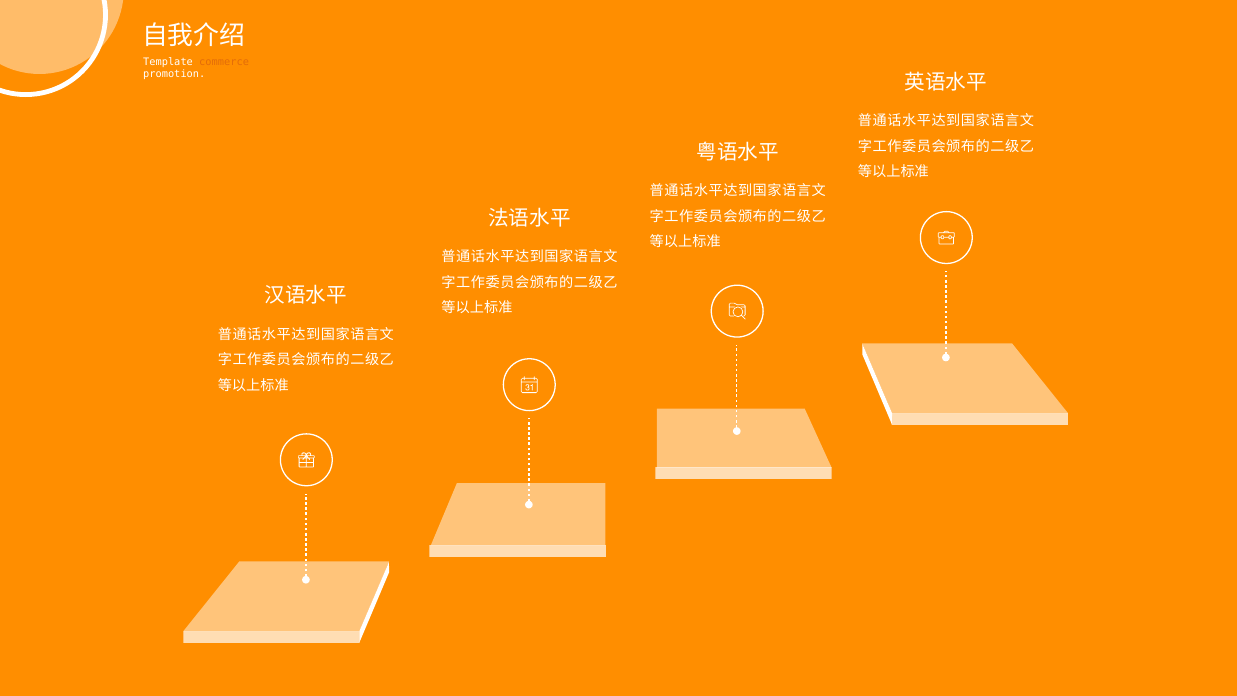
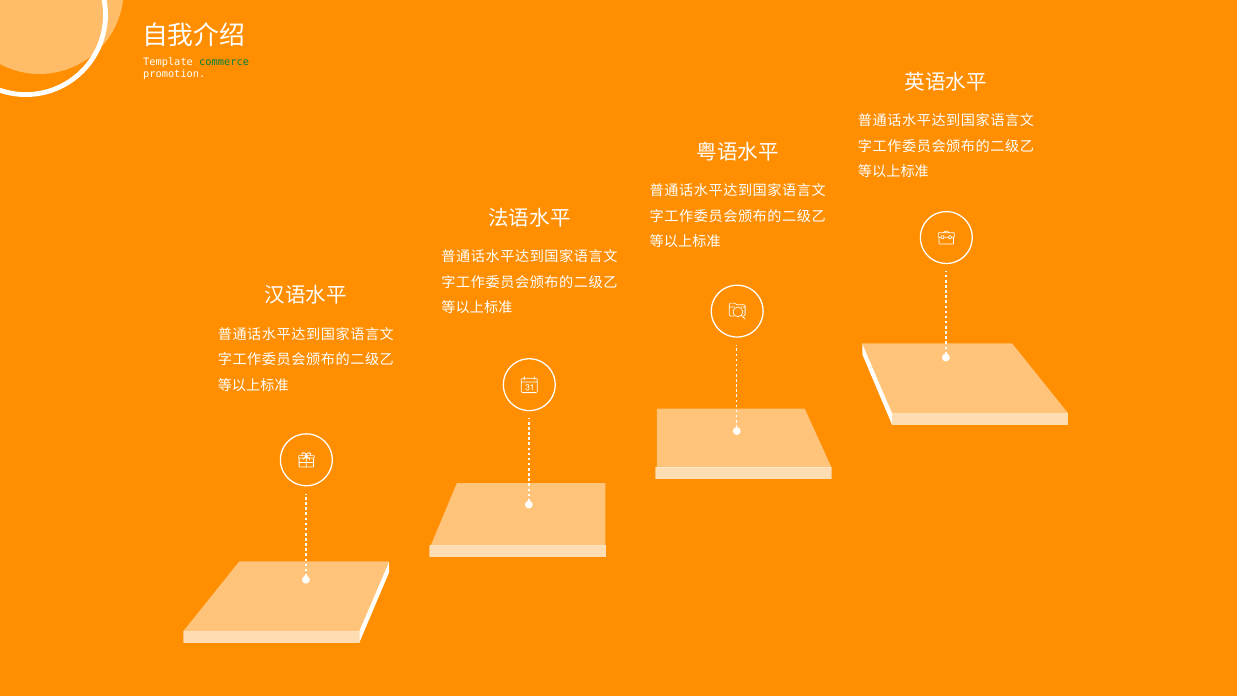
commerce colour: orange -> green
